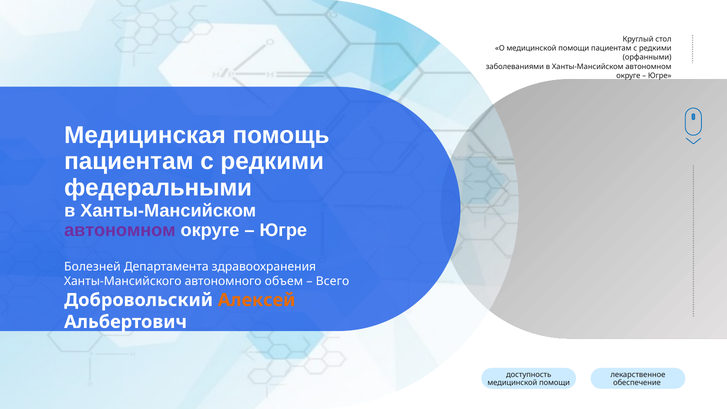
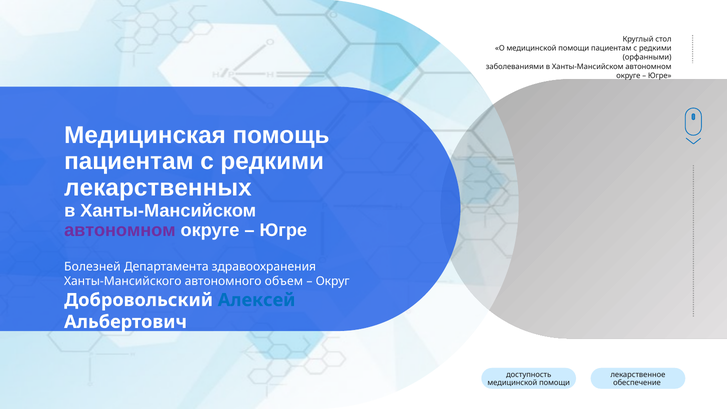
федеральными: федеральными -> лекарственных
Всего: Всего -> Округ
Алексей colour: orange -> blue
